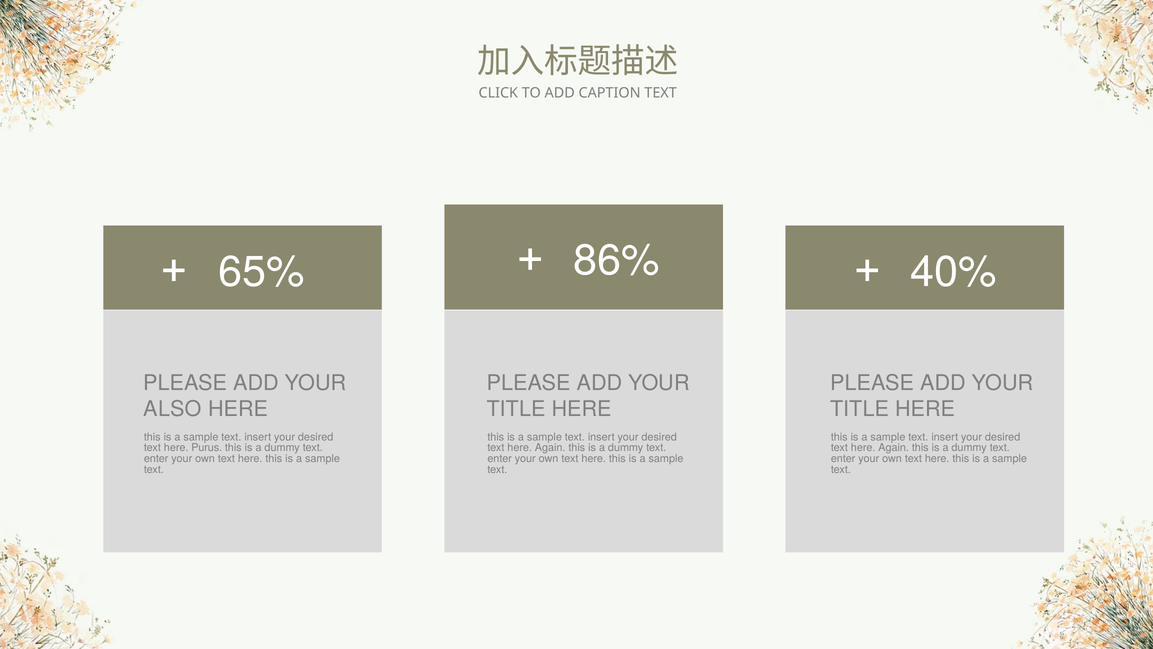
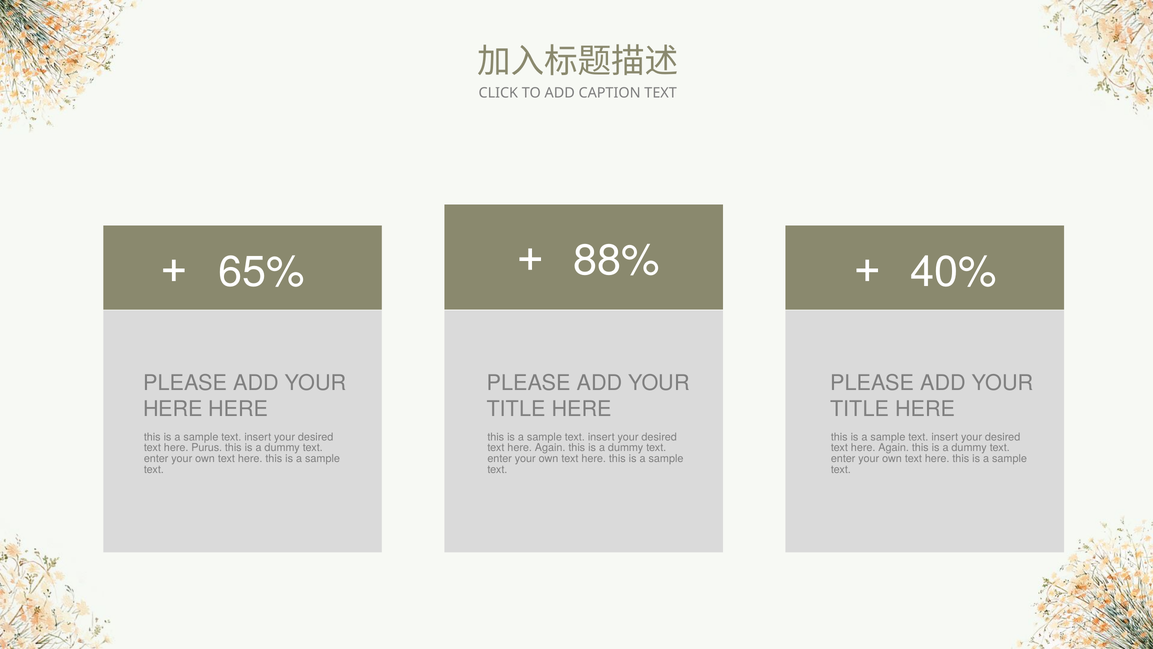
86%: 86% -> 88%
ALSO at (173, 409): ALSO -> HERE
